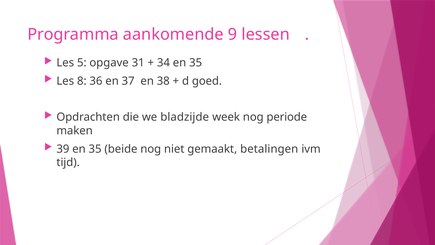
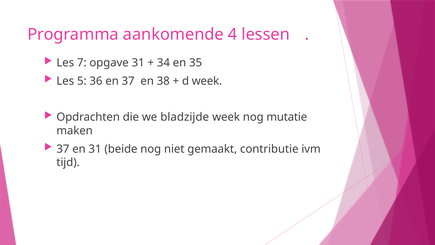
9: 9 -> 4
5: 5 -> 7
8: 8 -> 5
d goed: goed -> week
periode: periode -> mutatie
39 at (63, 149): 39 -> 37
35 at (95, 149): 35 -> 31
betalingen: betalingen -> contributie
